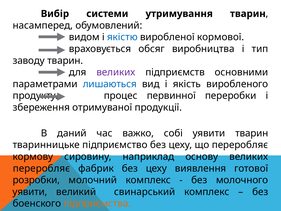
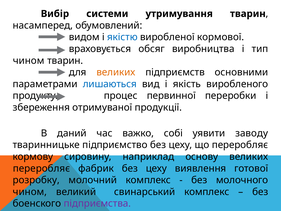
заводу at (29, 61): заводу -> чином
великих at (116, 72) colour: purple -> orange
уявити тварин: тварин -> заводу
розробки: розробки -> розробку
уявити at (30, 192): уявити -> чином
підприємства colour: orange -> purple
